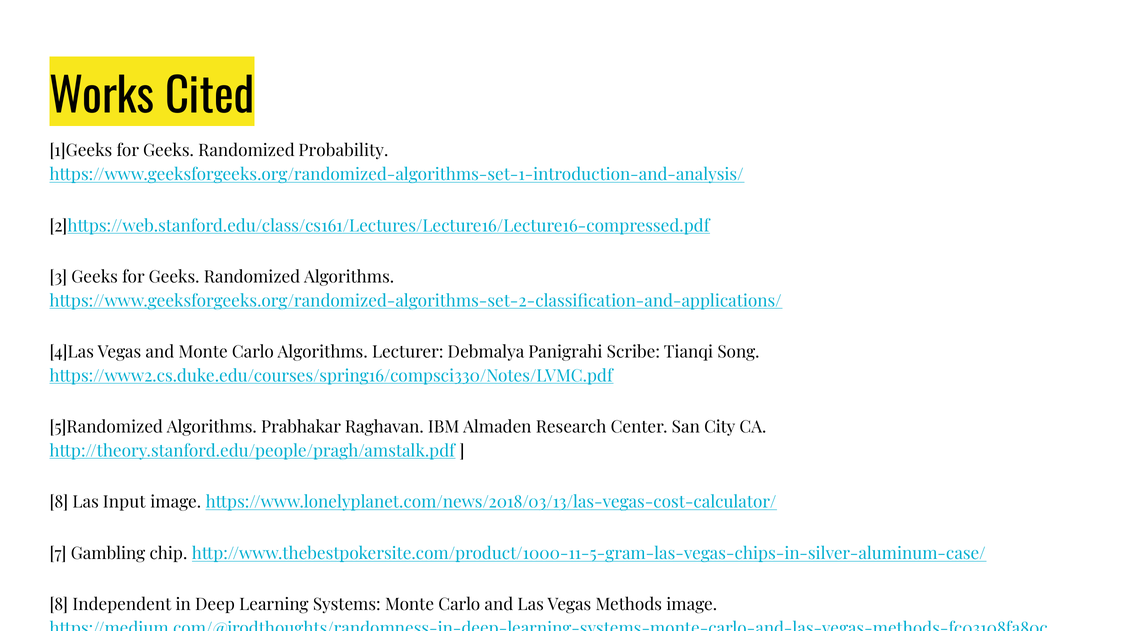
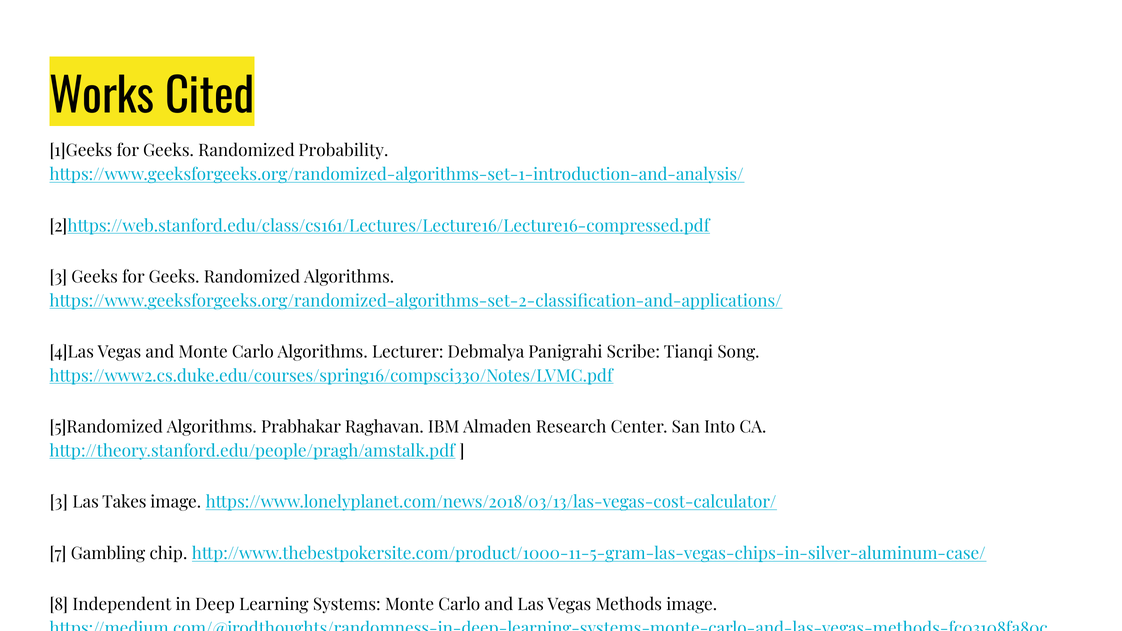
City: City -> Into
8 at (59, 502): 8 -> 3
Input: Input -> Takes
